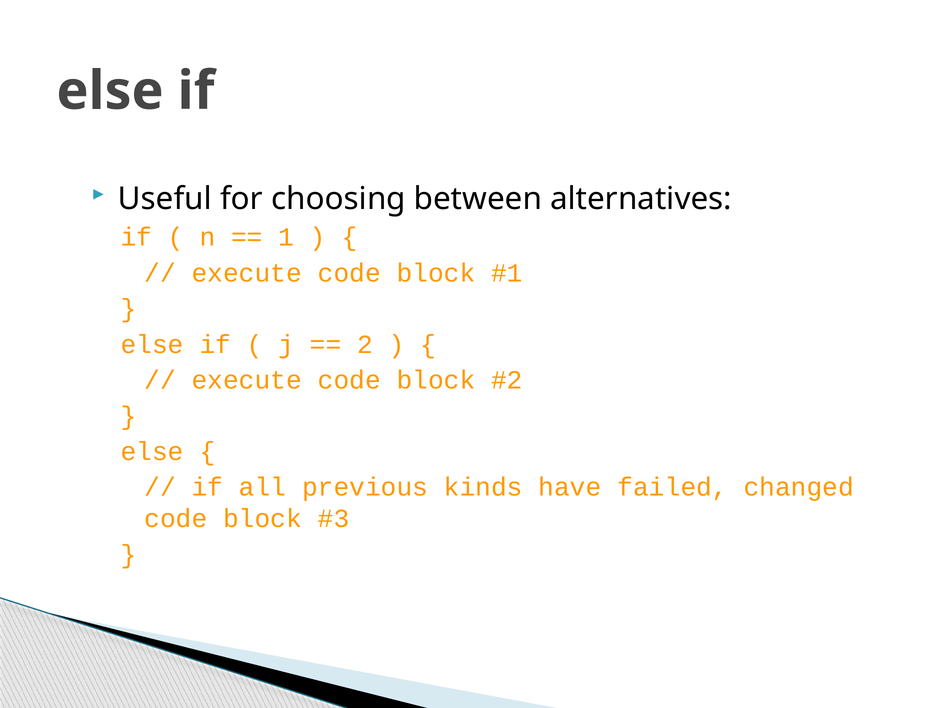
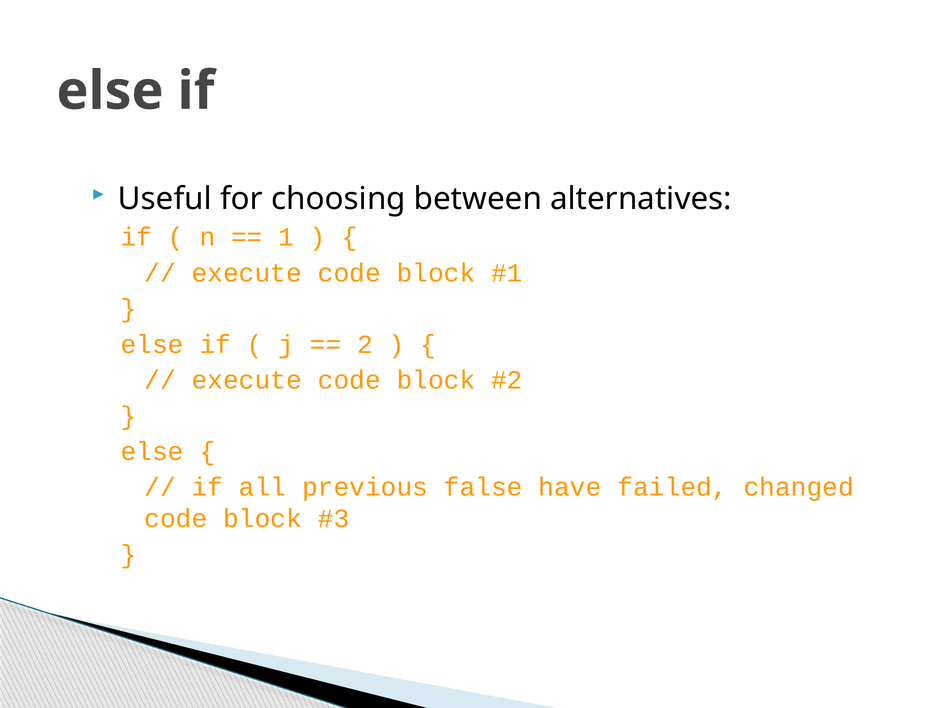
kinds: kinds -> false
